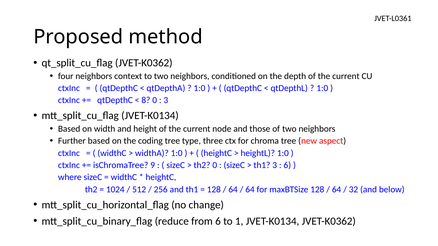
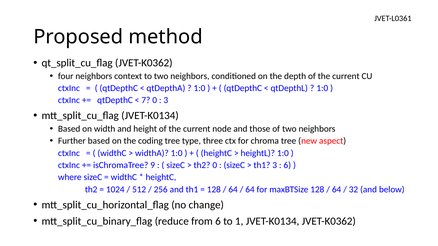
8: 8 -> 7
